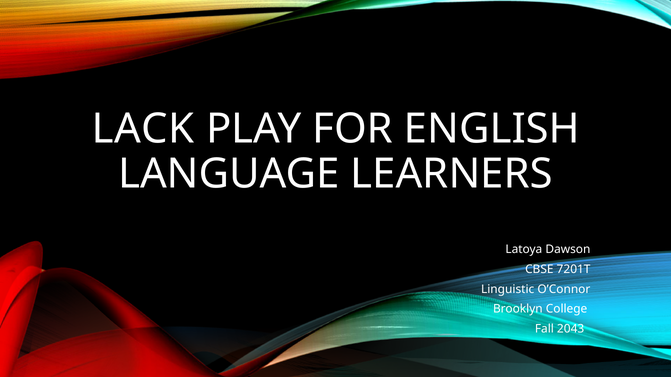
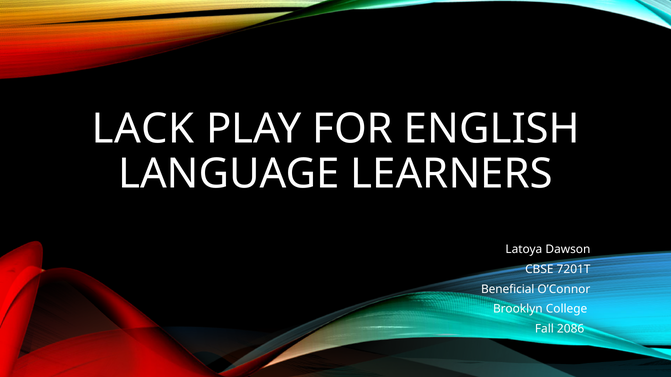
Linguistic: Linguistic -> Beneficial
2043: 2043 -> 2086
